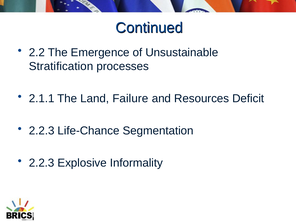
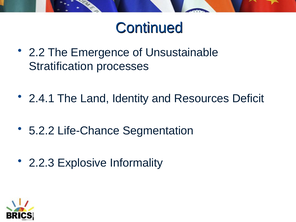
2.1.1: 2.1.1 -> 2.4.1
Failure: Failure -> Identity
2.2.3 at (42, 131): 2.2.3 -> 5.2.2
